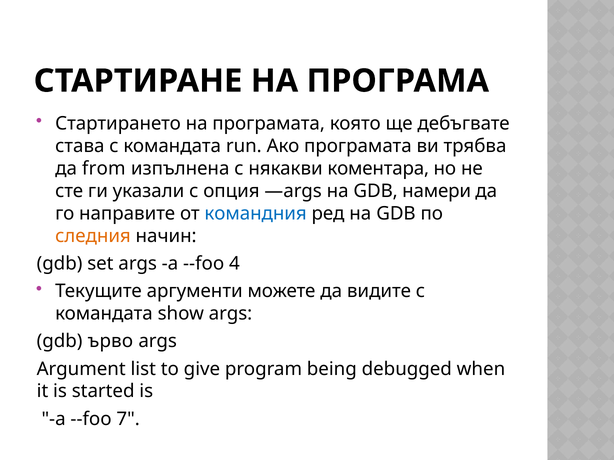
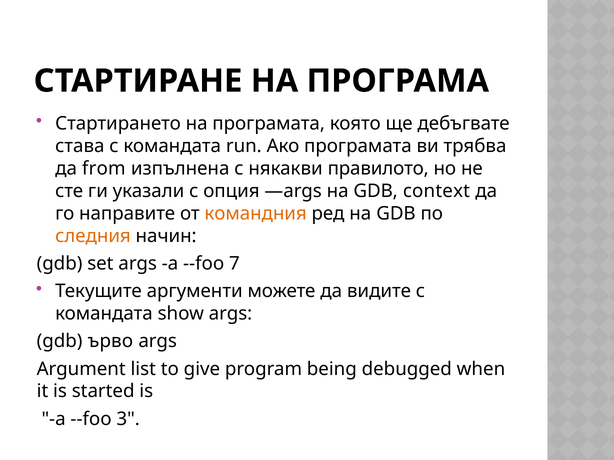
коментара: коментара -> правилото
намери: намери -> context
командния colour: blue -> orange
4: 4 -> 7
7: 7 -> 3
